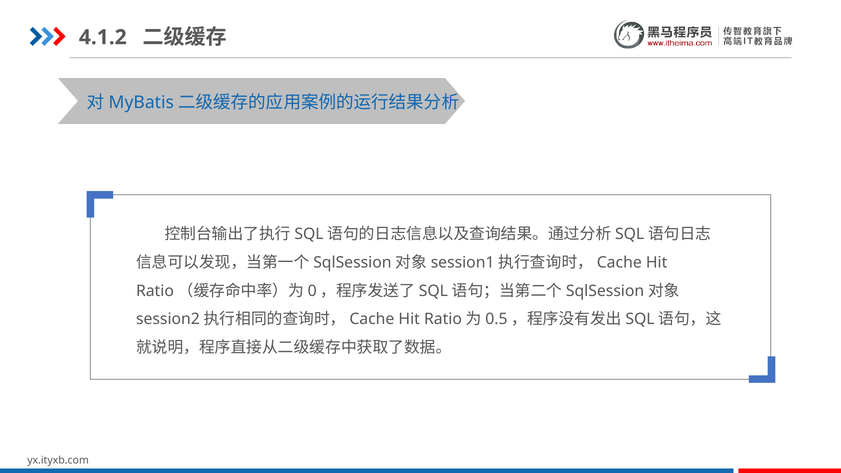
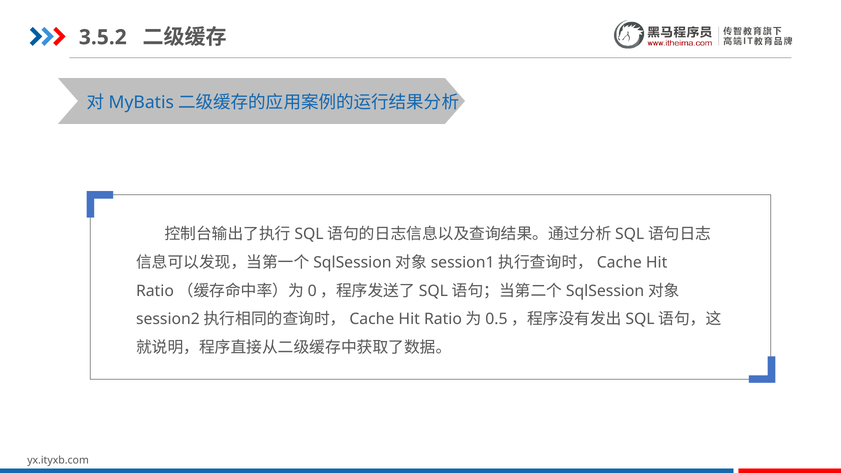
4.1.2: 4.1.2 -> 3.5.2
